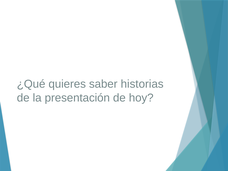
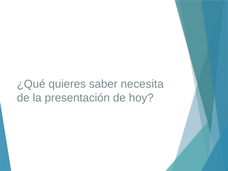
historias: historias -> necesita
